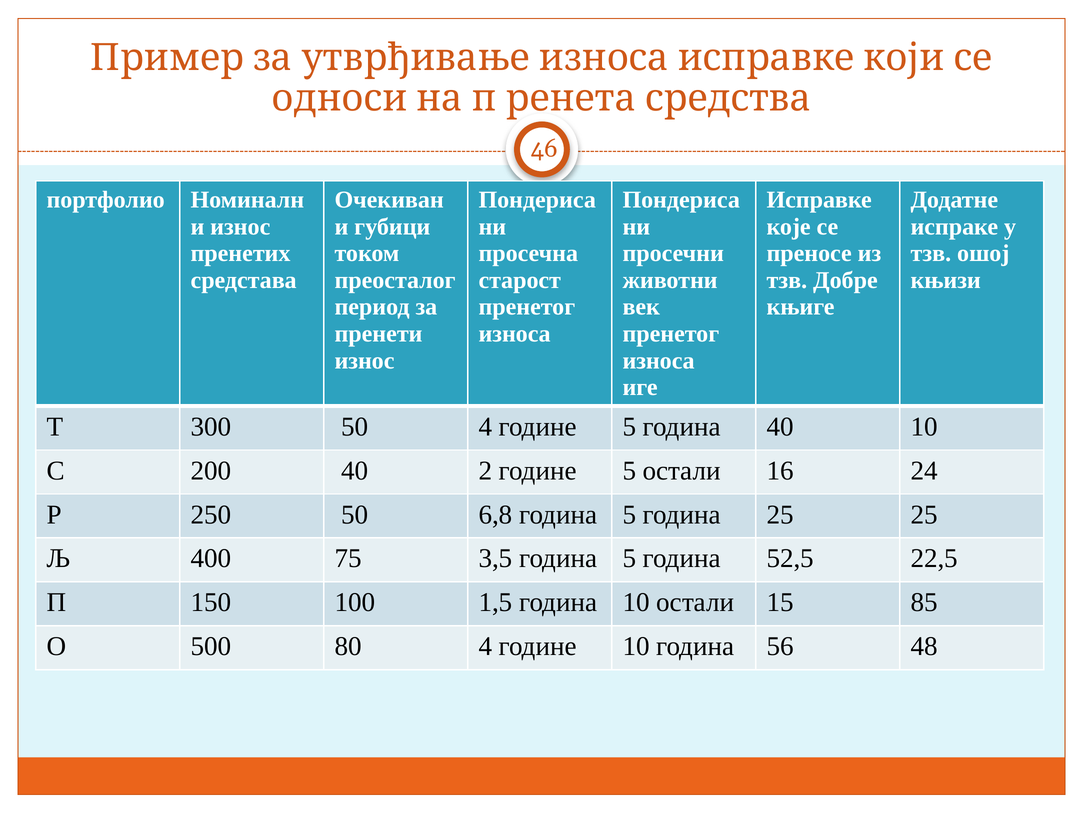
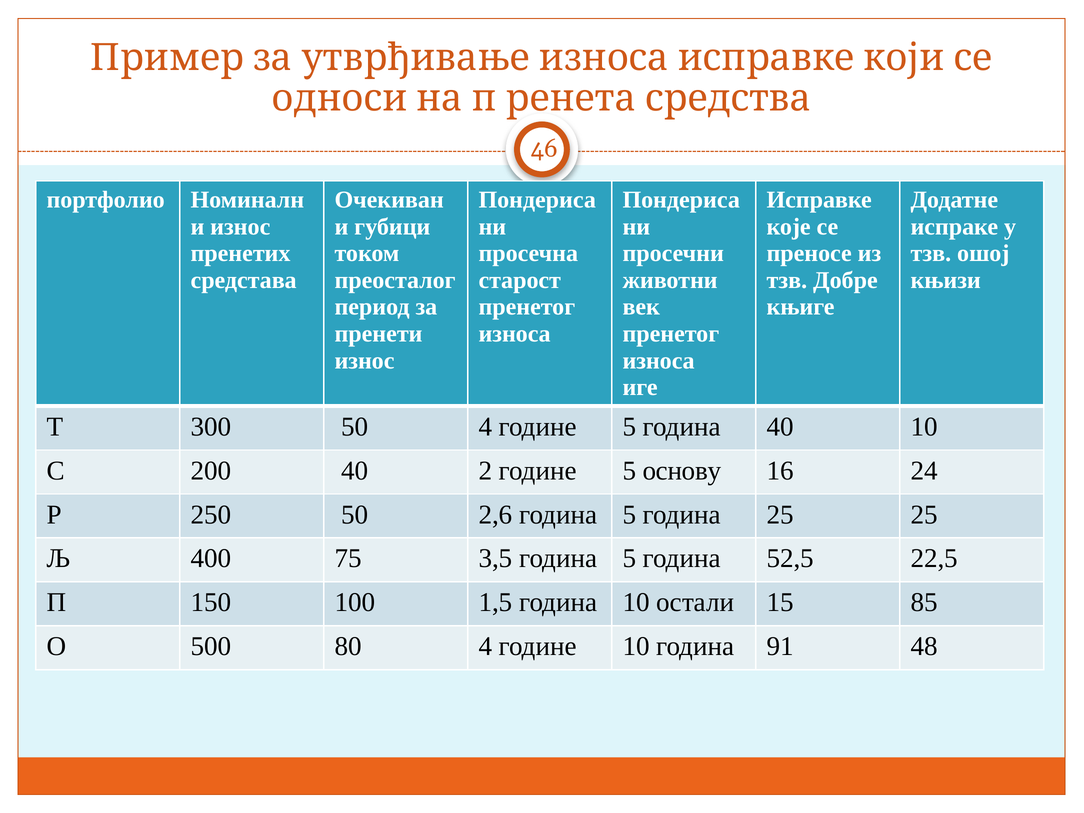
5 остали: остали -> основу
6,8: 6,8 -> 2,6
56: 56 -> 91
